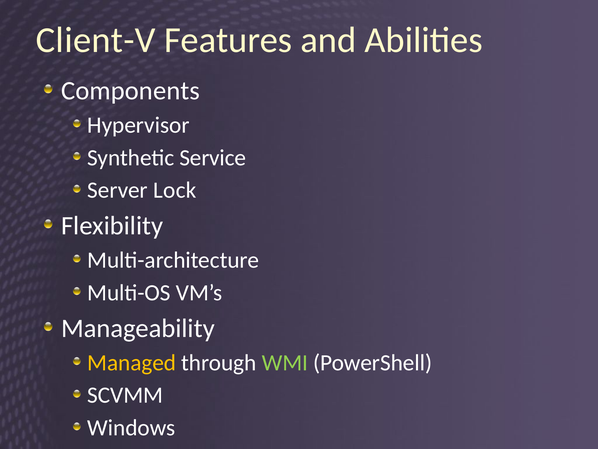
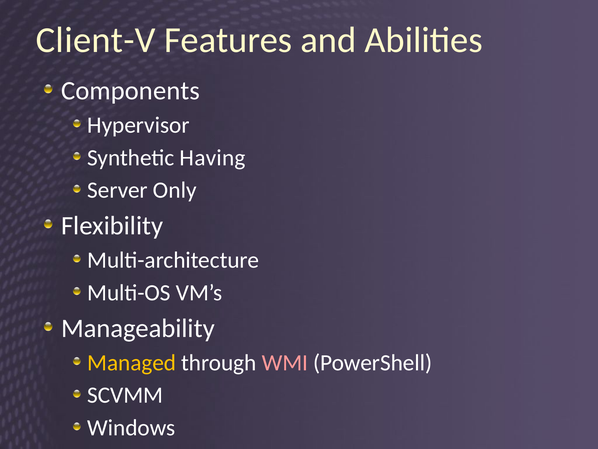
Service: Service -> Having
Lock: Lock -> Only
WMI colour: light green -> pink
